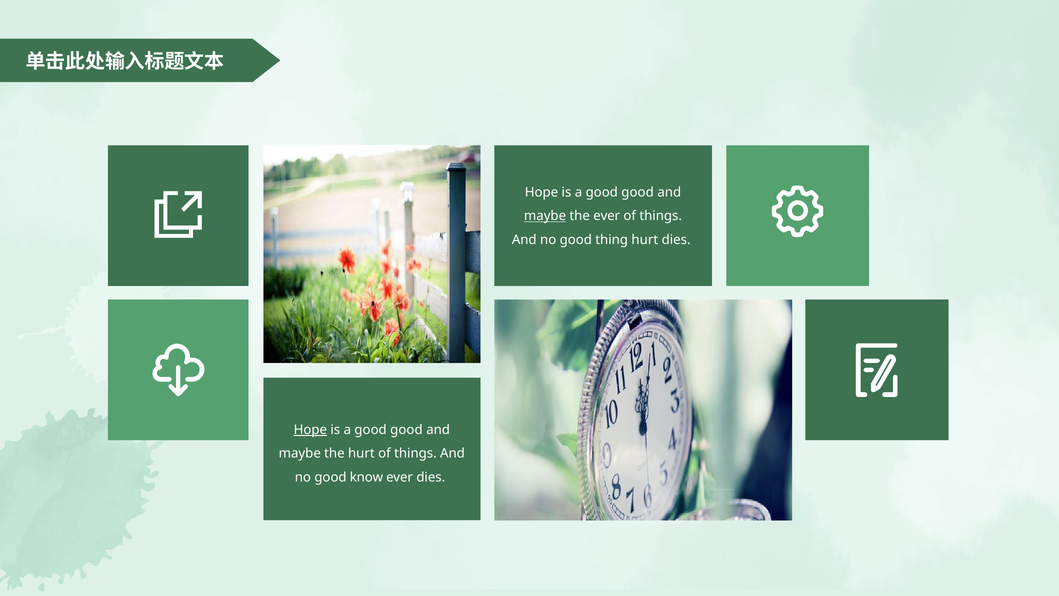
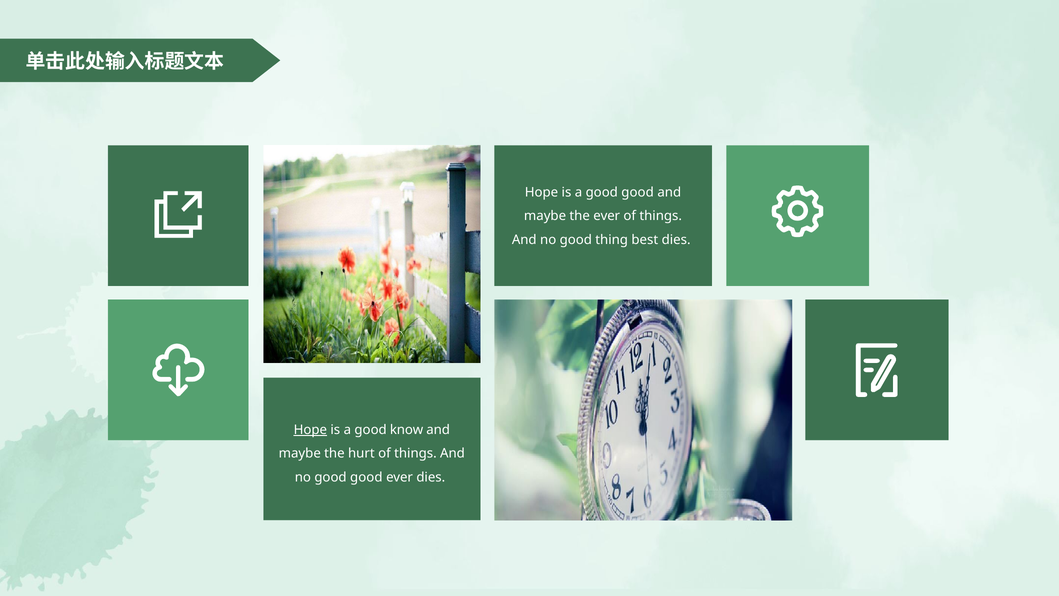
maybe at (545, 216) underline: present -> none
thing hurt: hurt -> best
good at (406, 429): good -> know
no good know: know -> good
